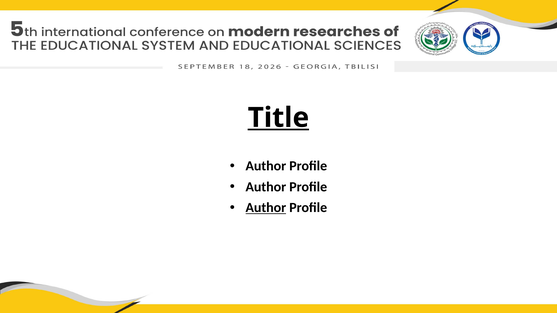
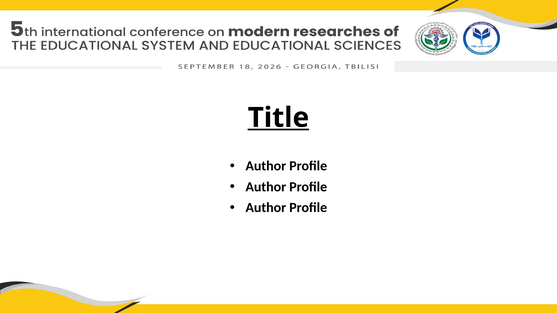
Author at (266, 208) underline: present -> none
